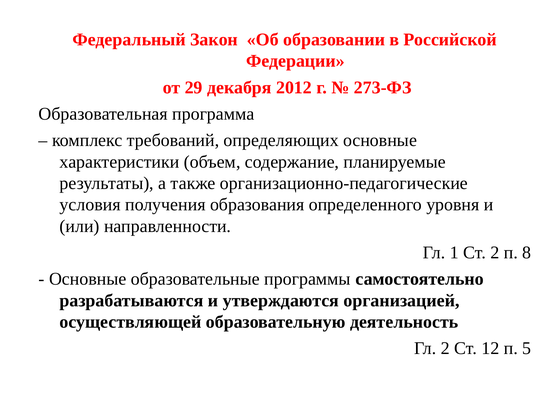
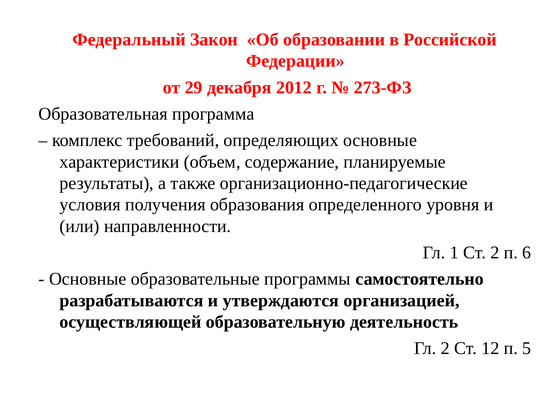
8: 8 -> 6
